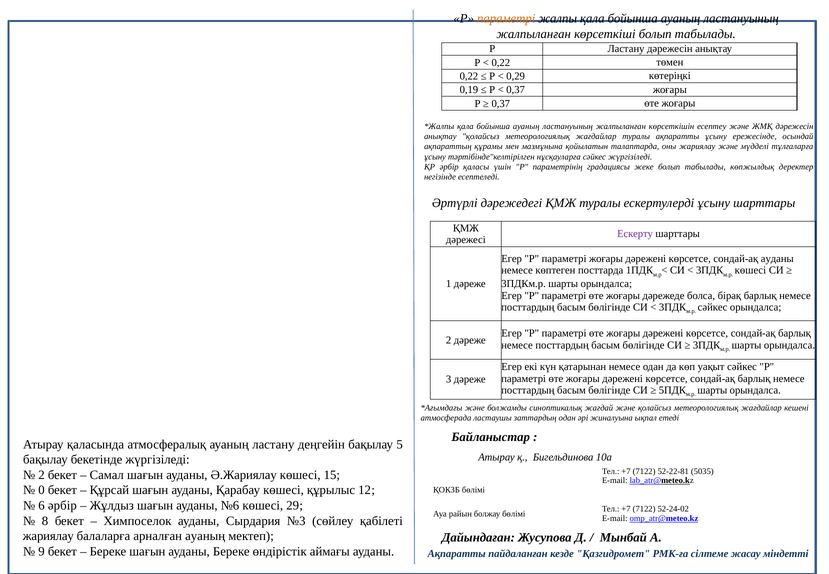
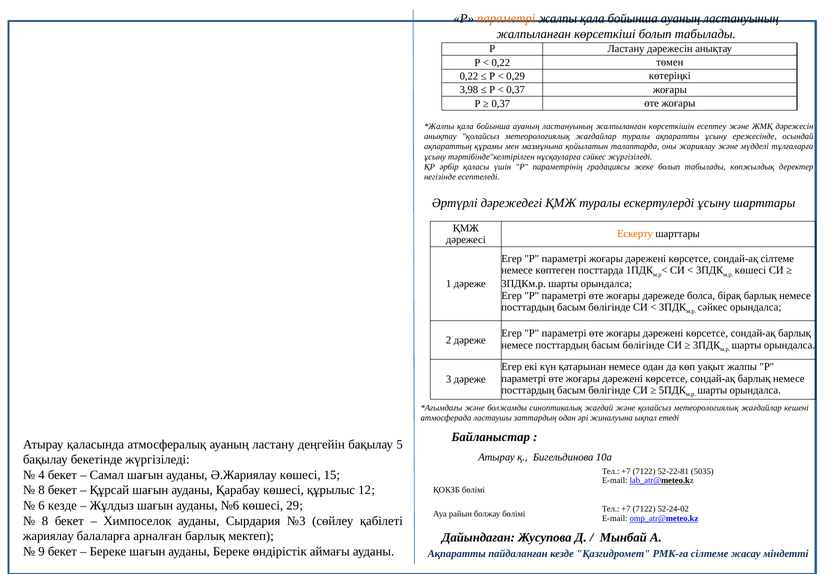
0,19: 0,19 -> 3,98
Ескерту colour: purple -> orange
сондай-ақ ауданы: ауданы -> сілтеме
уақыт сәйкес: сәйкес -> жалпы
2 at (42, 475): 2 -> 4
0 at (42, 490): 0 -> 8
6 әрбір: әрбір -> кезде
арналған ауаның: ауаның -> барлық
